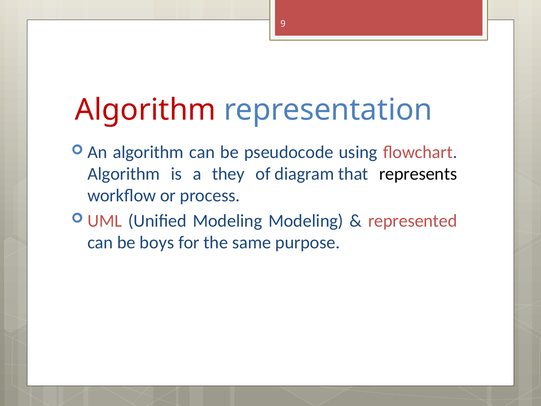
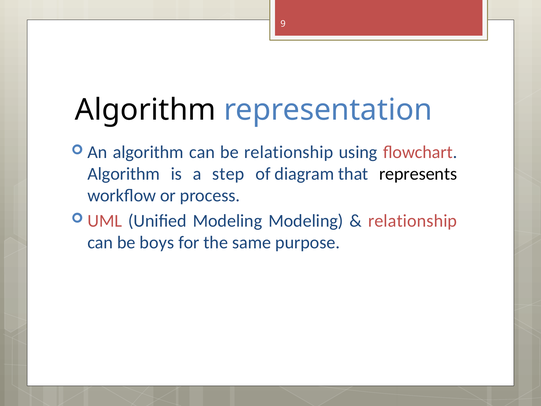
Algorithm at (145, 110) colour: red -> black
be pseudocode: pseudocode -> relationship
they: they -> step
represented at (413, 221): represented -> relationship
